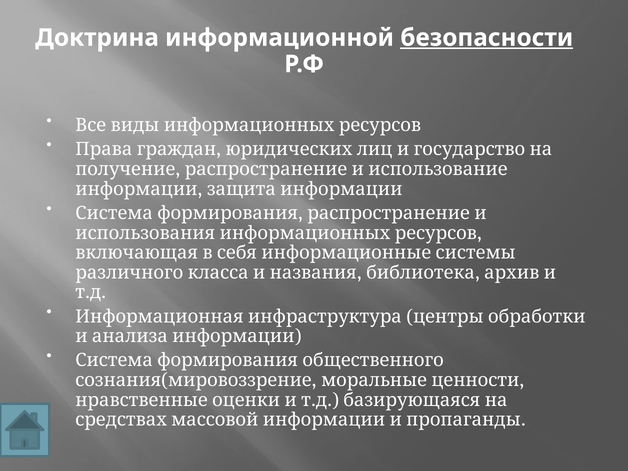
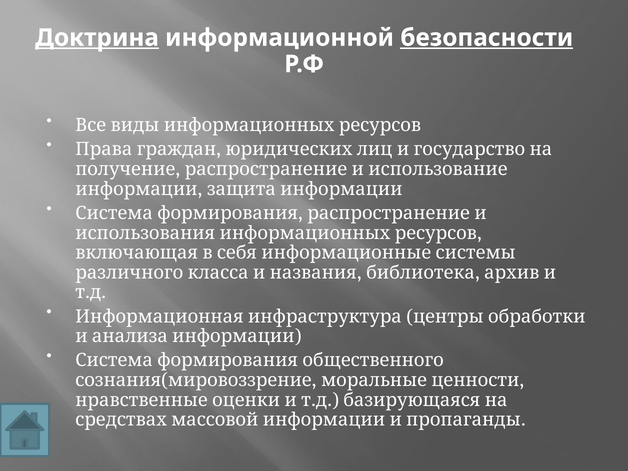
Доктрина underline: none -> present
